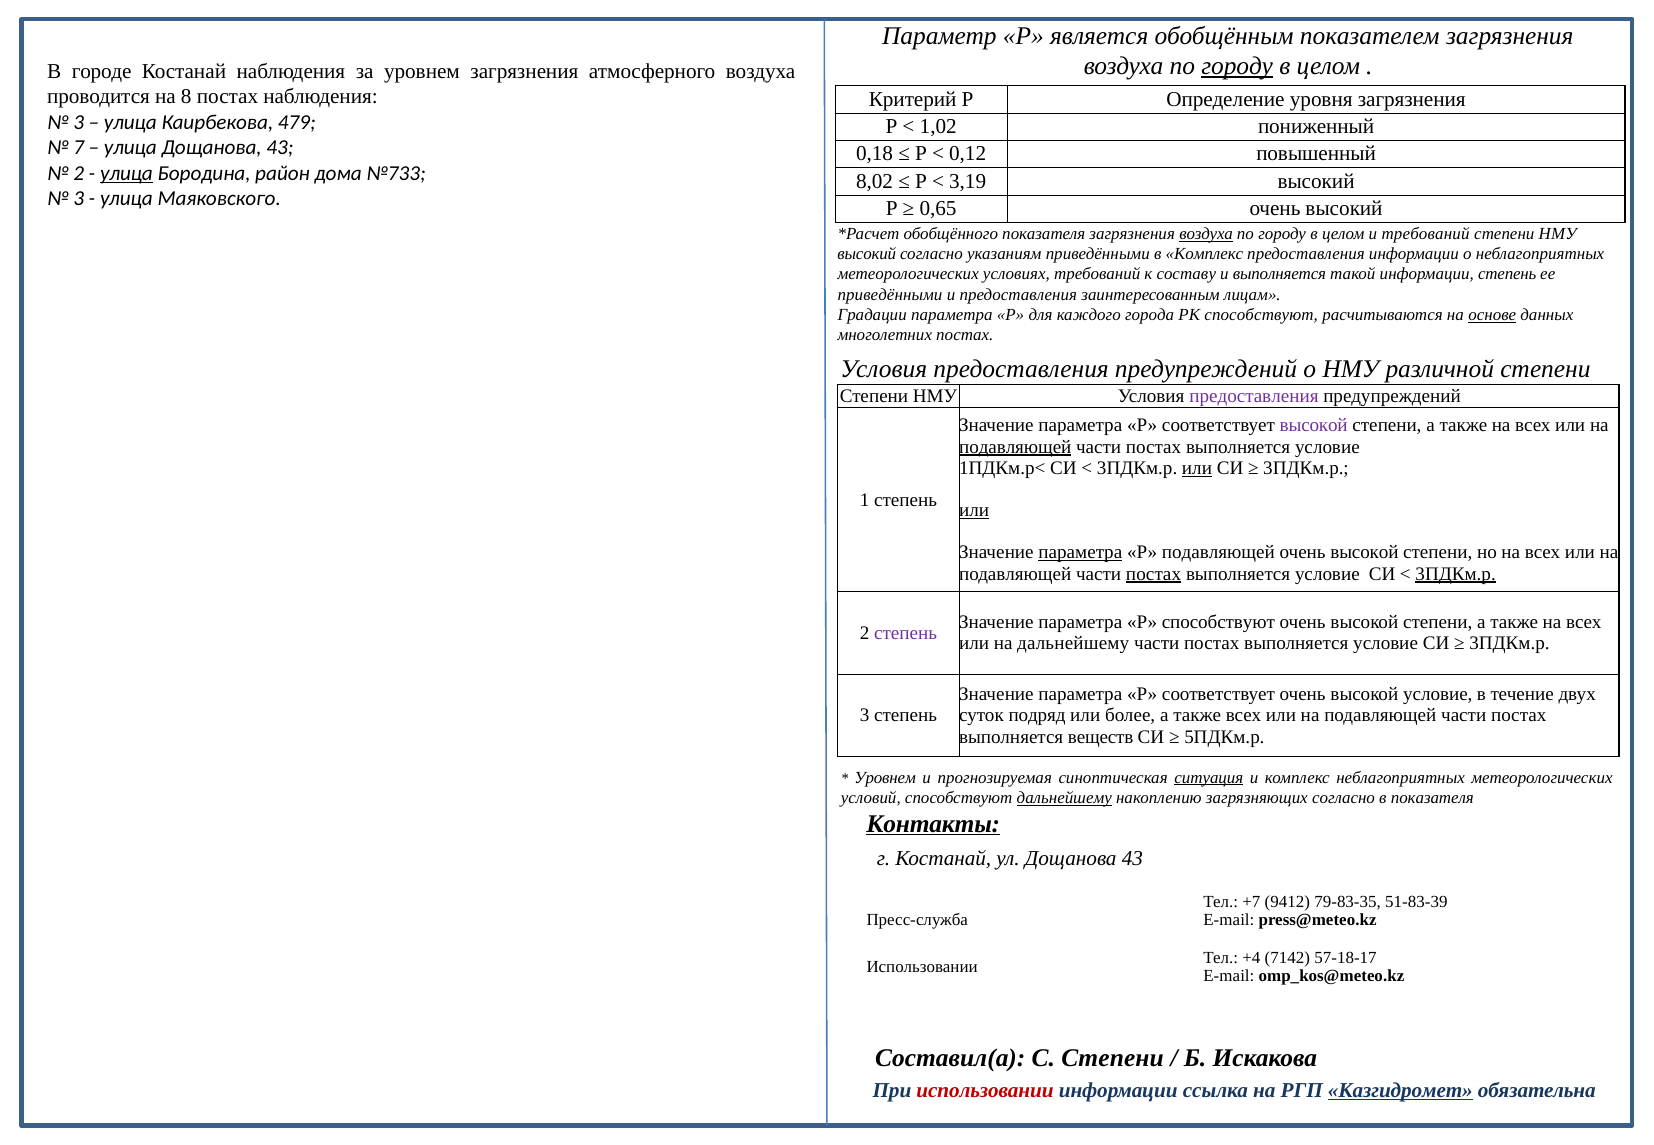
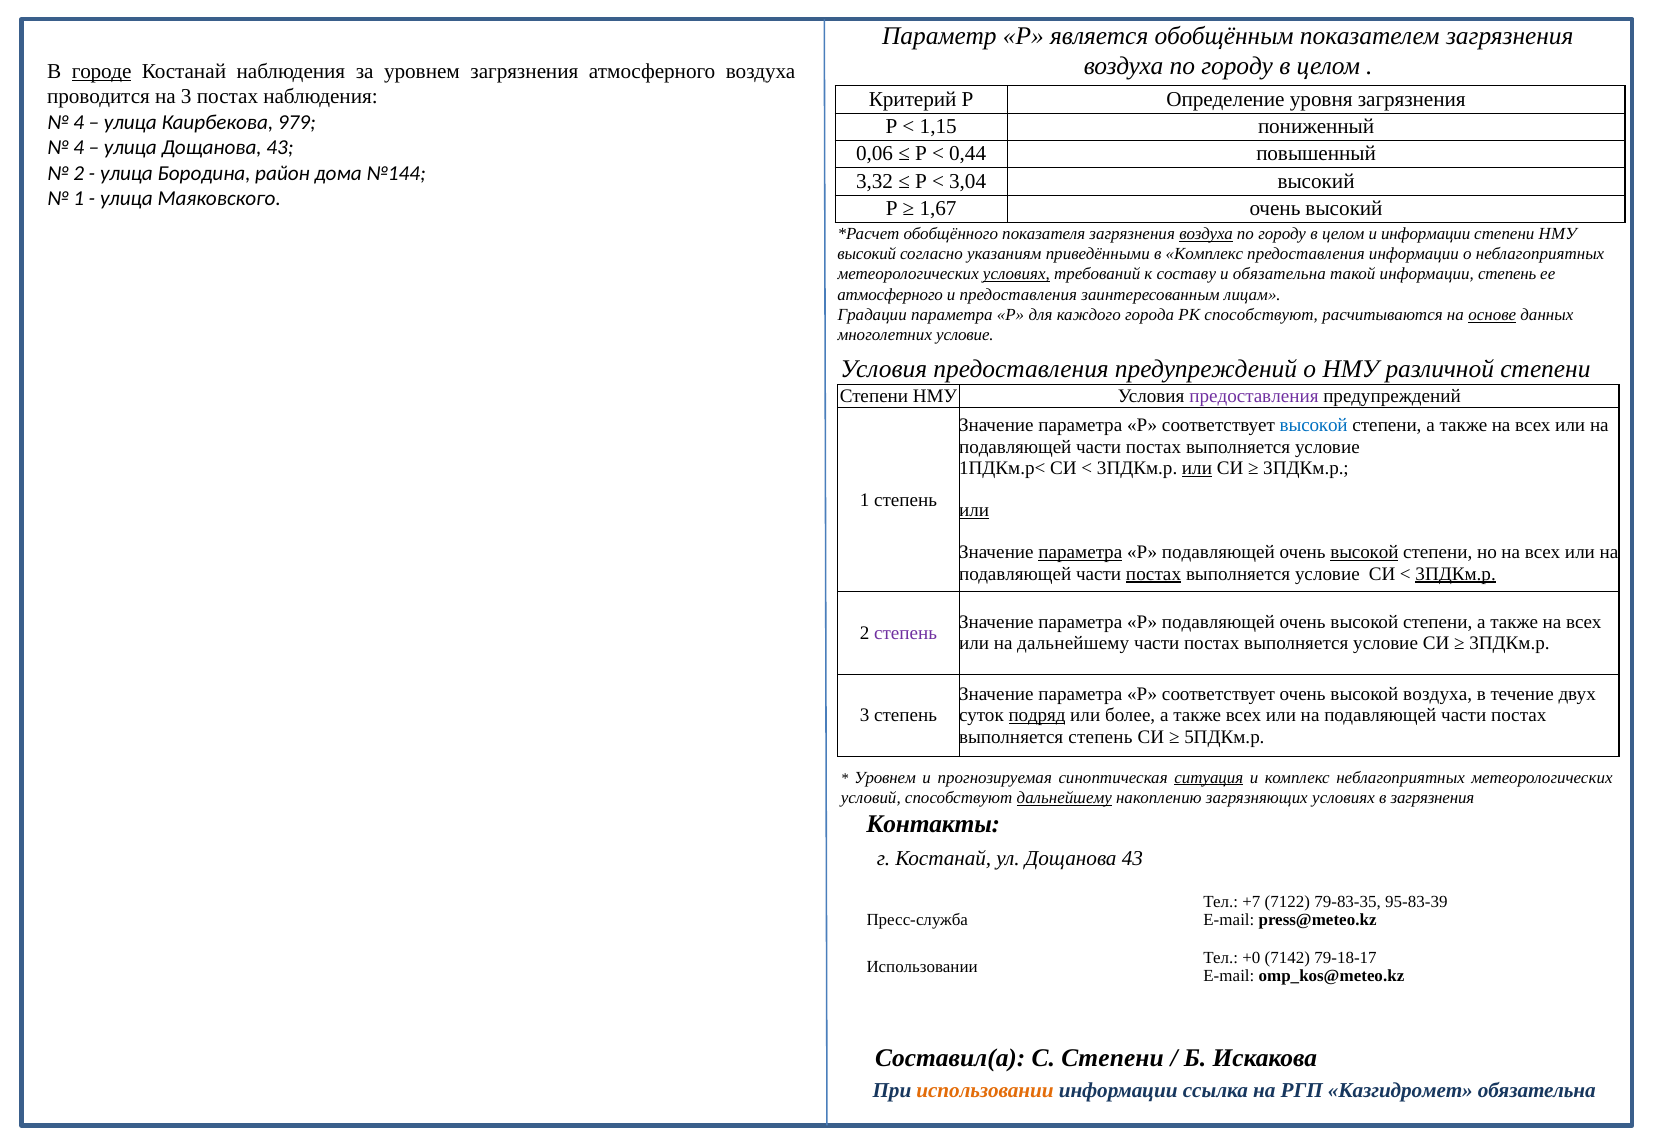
городу at (1237, 66) underline: present -> none
городе underline: none -> present
на 8: 8 -> 3
3 at (79, 122): 3 -> 4
479: 479 -> 979
1,02: 1,02 -> 1,15
7 at (79, 148): 7 -> 4
0,18: 0,18 -> 0,06
0,12: 0,12 -> 0,44
улица at (126, 173) underline: present -> none
№733: №733 -> №144
8,02: 8,02 -> 3,32
3,19: 3,19 -> 3,04
3 at (79, 199): 3 -> 1
0,65: 0,65 -> 1,67
и требований: требований -> информации
условиях at (1016, 274) underline: none -> present
и выполняется: выполняется -> обязательна
приведёнными at (890, 295): приведёнными -> атмосферного
многолетних постах: постах -> условие
высокой at (1314, 426) colour: purple -> blue
подавляющей at (1015, 447) underline: present -> none
высокой at (1364, 553) underline: none -> present
способствуют at (1218, 622): способствуют -> подавляющей
высокой условие: условие -> воздуха
подряд underline: none -> present
выполняется веществ: веществ -> степень
загрязняющих согласно: согласно -> условиях
в показателя: показателя -> загрязнения
Контакты underline: present -> none
9412: 9412 -> 7122
51-83-39: 51-83-39 -> 95-83-39
+4: +4 -> +0
57-18-17: 57-18-17 -> 79-18-17
использовании at (985, 1090) colour: red -> orange
Казгидромет underline: present -> none
